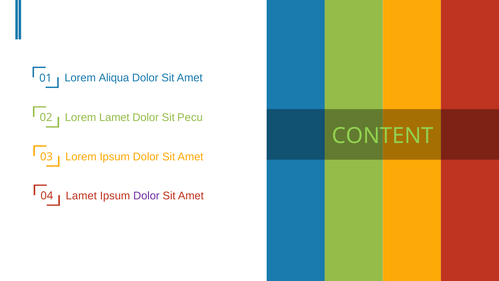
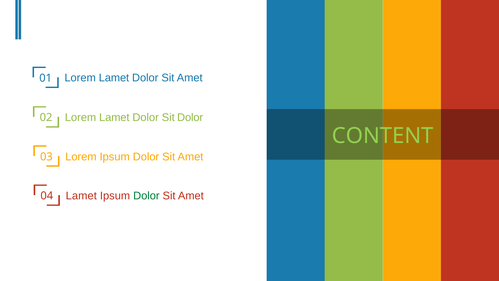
Aliqua at (114, 78): Aliqua -> Lamet
Sit Pecu: Pecu -> Dolor
Dolor at (146, 196) colour: purple -> green
